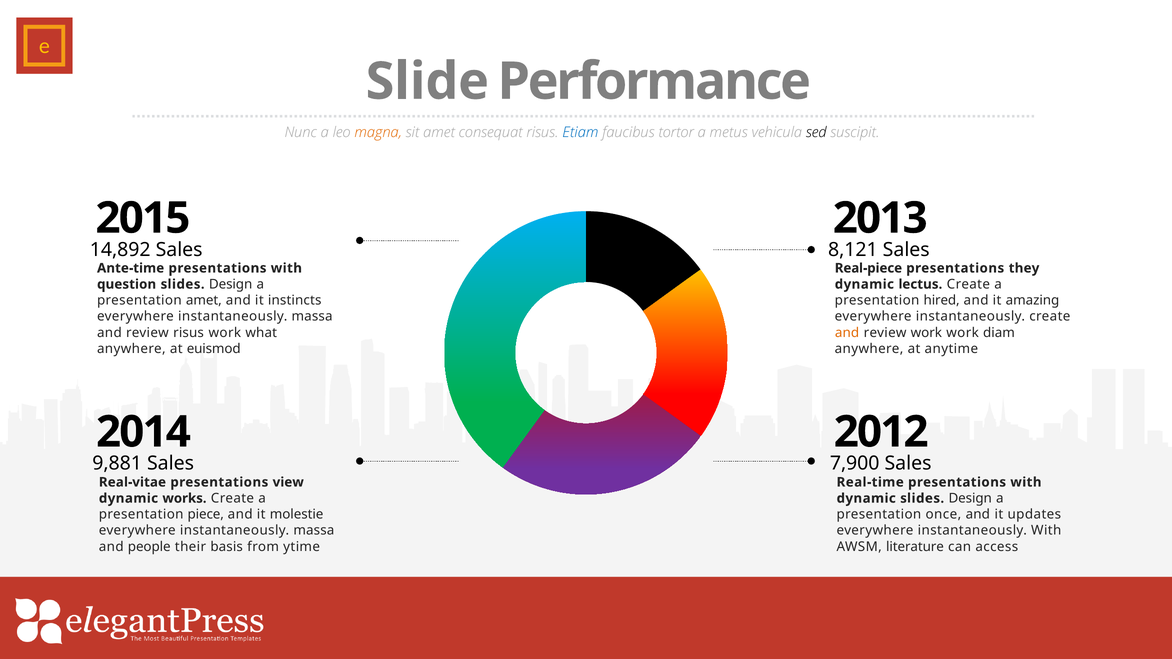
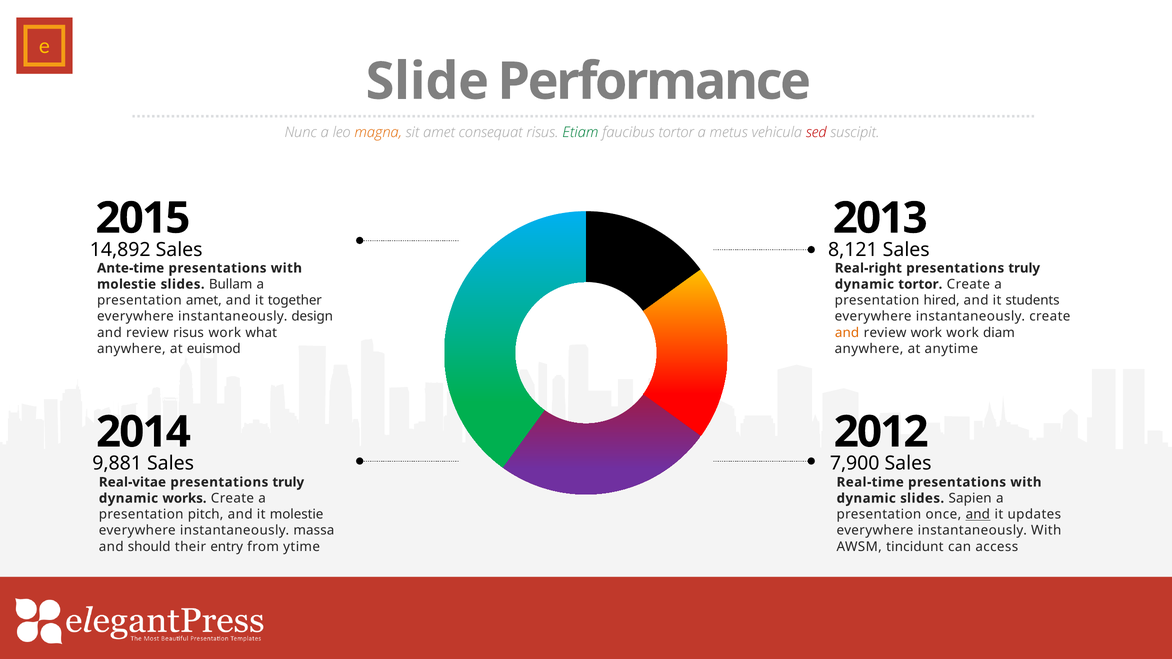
Etiam colour: blue -> green
sed colour: black -> red
Real-piece: Real-piece -> Real-right
they at (1024, 268): they -> truly
question at (127, 284): question -> molestie
Design at (231, 284): Design -> Bullam
dynamic lectus: lectus -> tortor
instincts: instincts -> together
amazing: amazing -> students
massa at (312, 317): massa -> design
view at (288, 482): view -> truly
dynamic slides Design: Design -> Sapien
piece: piece -> pitch
and at (978, 515) underline: none -> present
people: people -> should
basis: basis -> entry
literature: literature -> tincidunt
